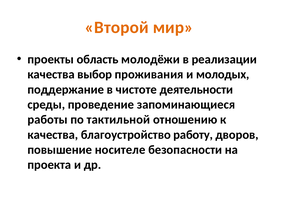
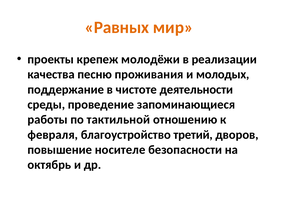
Второй: Второй -> Равных
область: область -> крепеж
выбор: выбор -> песню
качества at (53, 134): качества -> февраля
работу: работу -> третий
проекта: проекта -> октябрь
